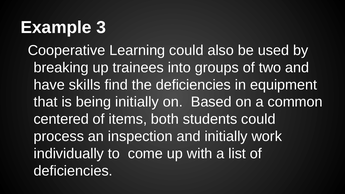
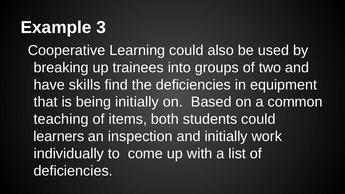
centered: centered -> teaching
process: process -> learners
